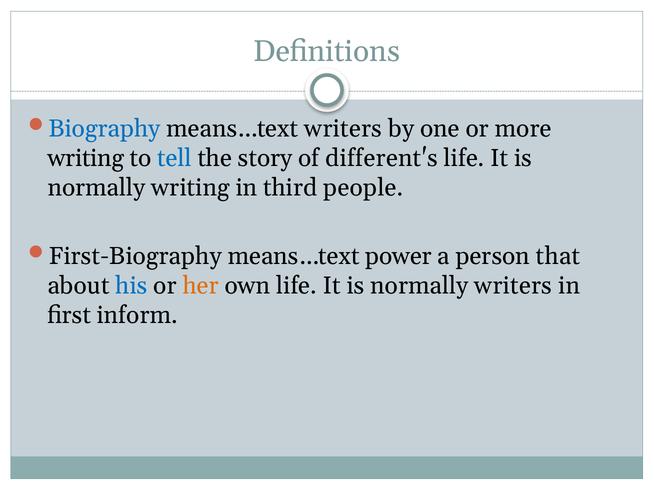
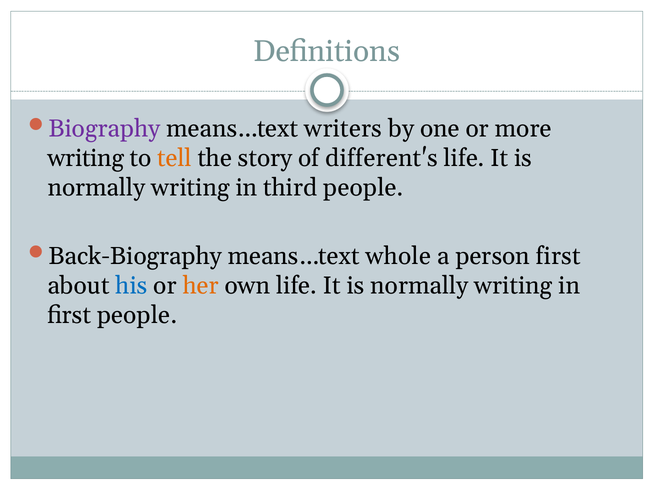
Biography colour: blue -> purple
tell colour: blue -> orange
First-Biography: First-Biography -> Back-Biography
power: power -> whole
person that: that -> first
writers at (513, 286): writers -> writing
first inform: inform -> people
